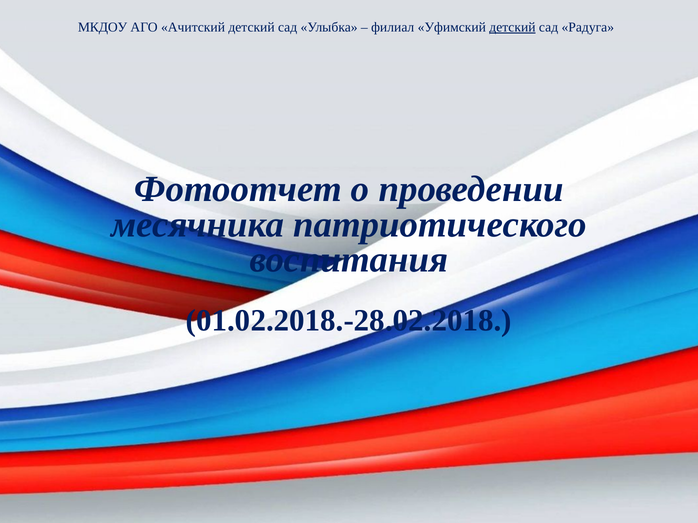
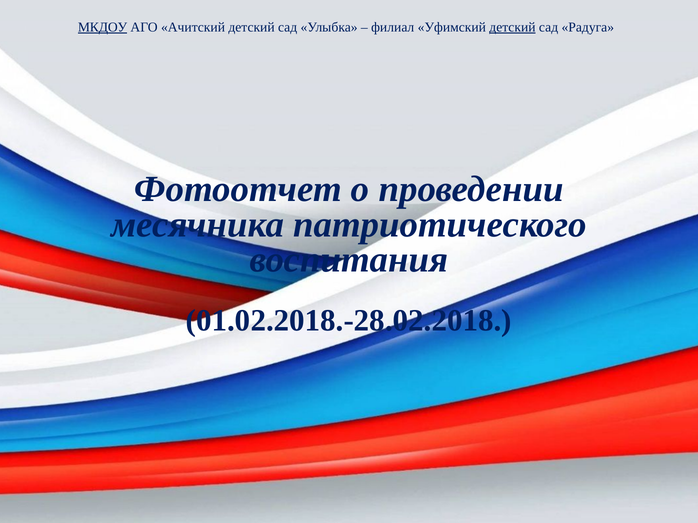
МКДОУ underline: none -> present
